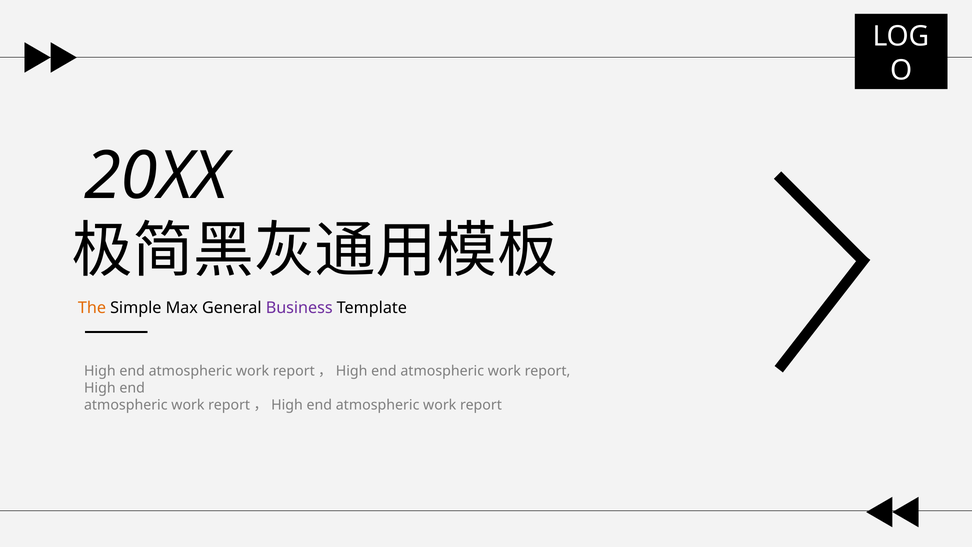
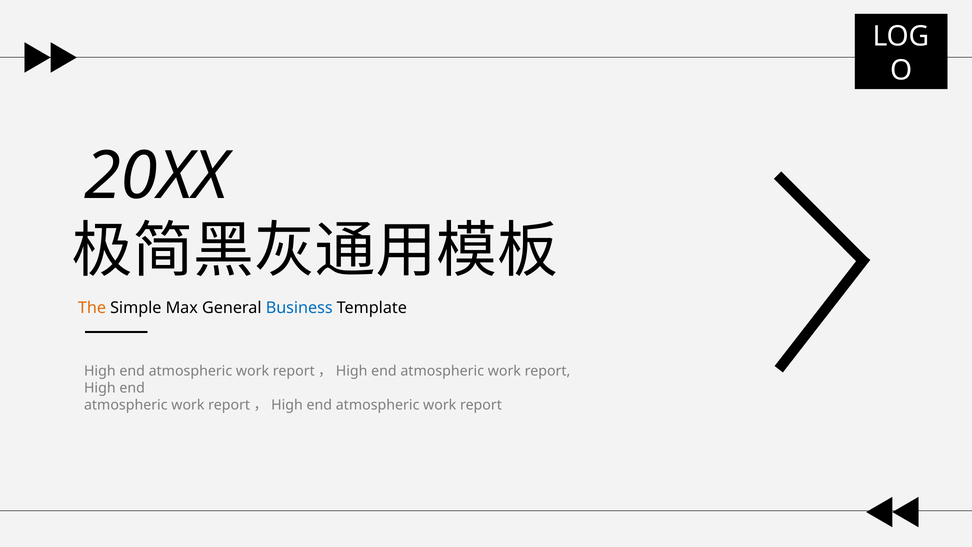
Business colour: purple -> blue
